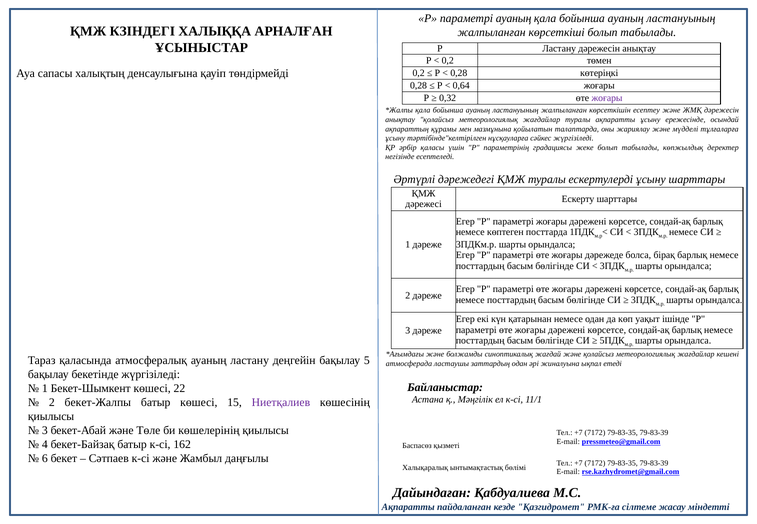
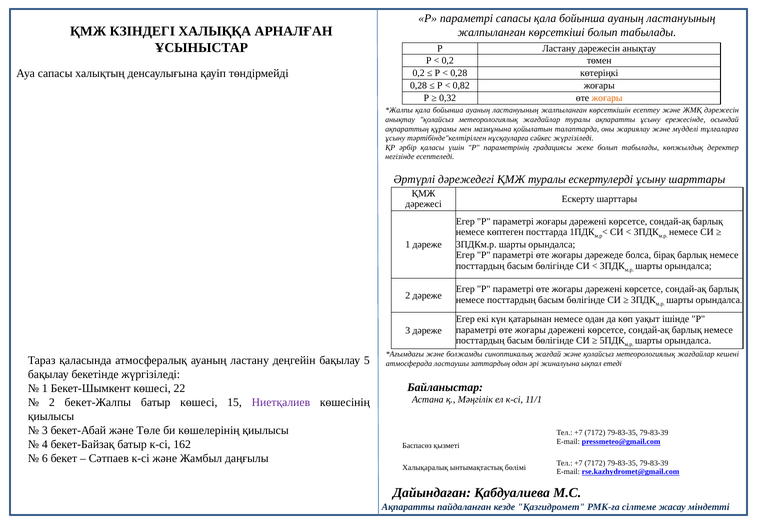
параметрі ауаның: ауаның -> сапасы
0,64: 0,64 -> 0,82
жоғары at (607, 98) colour: purple -> orange
